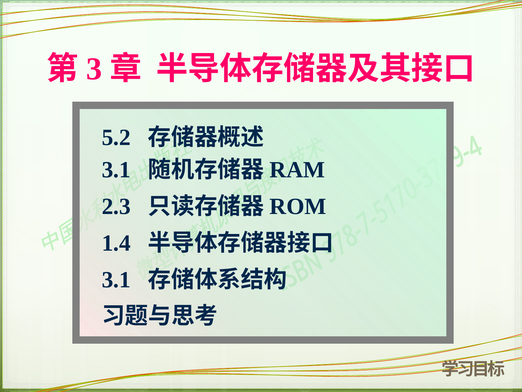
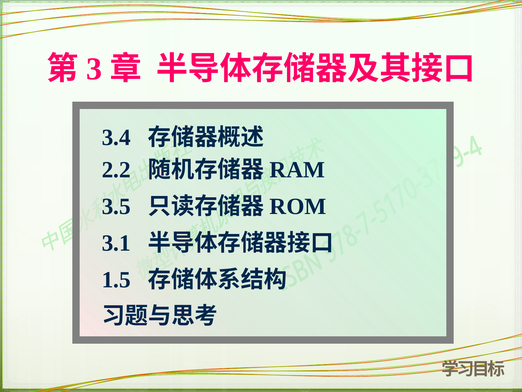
5.2: 5.2 -> 3.4
3.1 at (116, 170): 3.1 -> 2.2
2.3: 2.3 -> 3.5
1.4: 1.4 -> 3.1
3.1 at (116, 279): 3.1 -> 1.5
